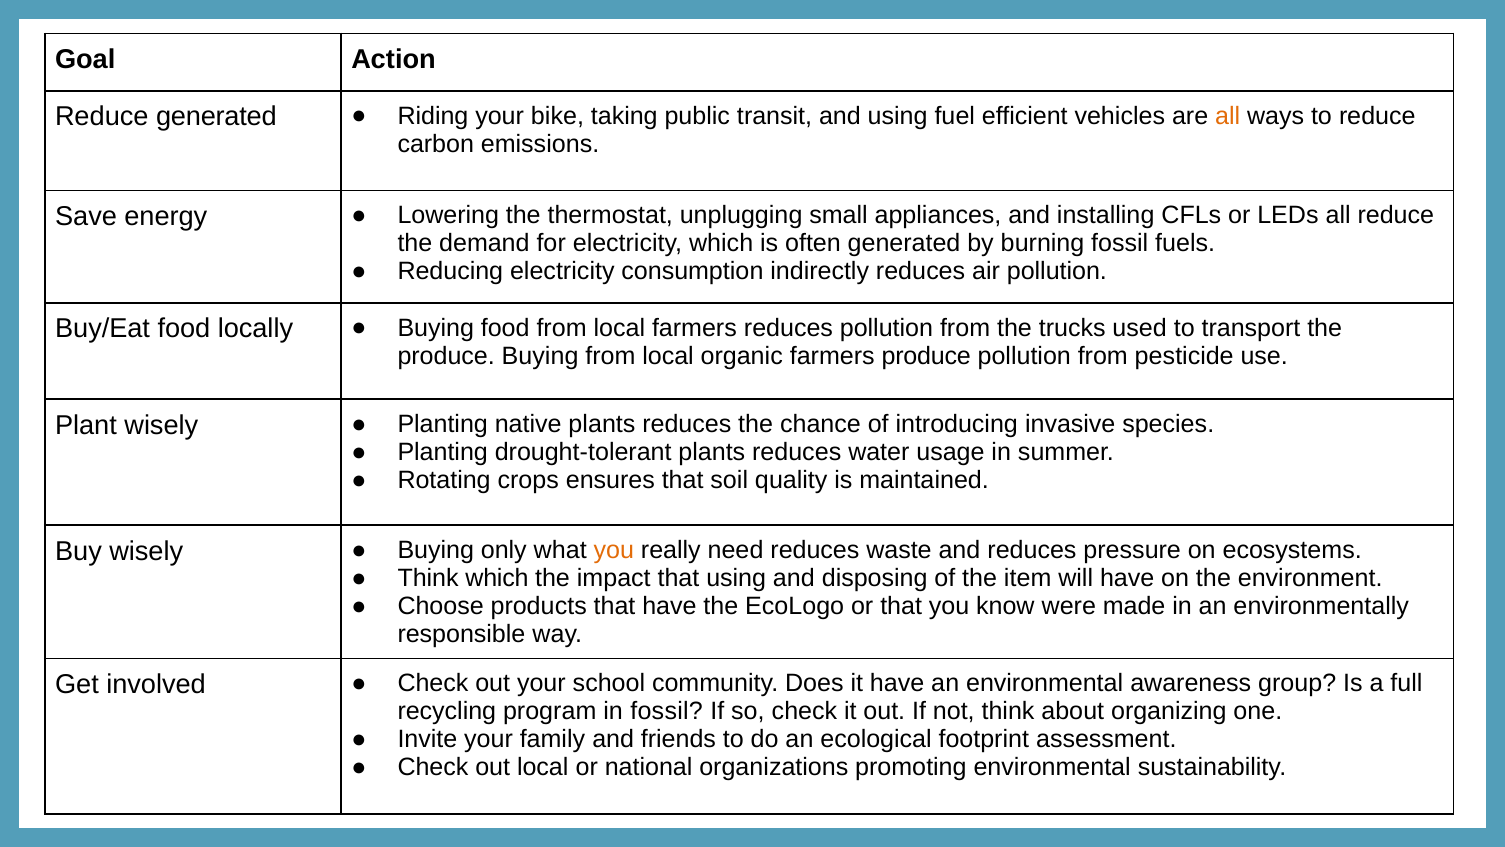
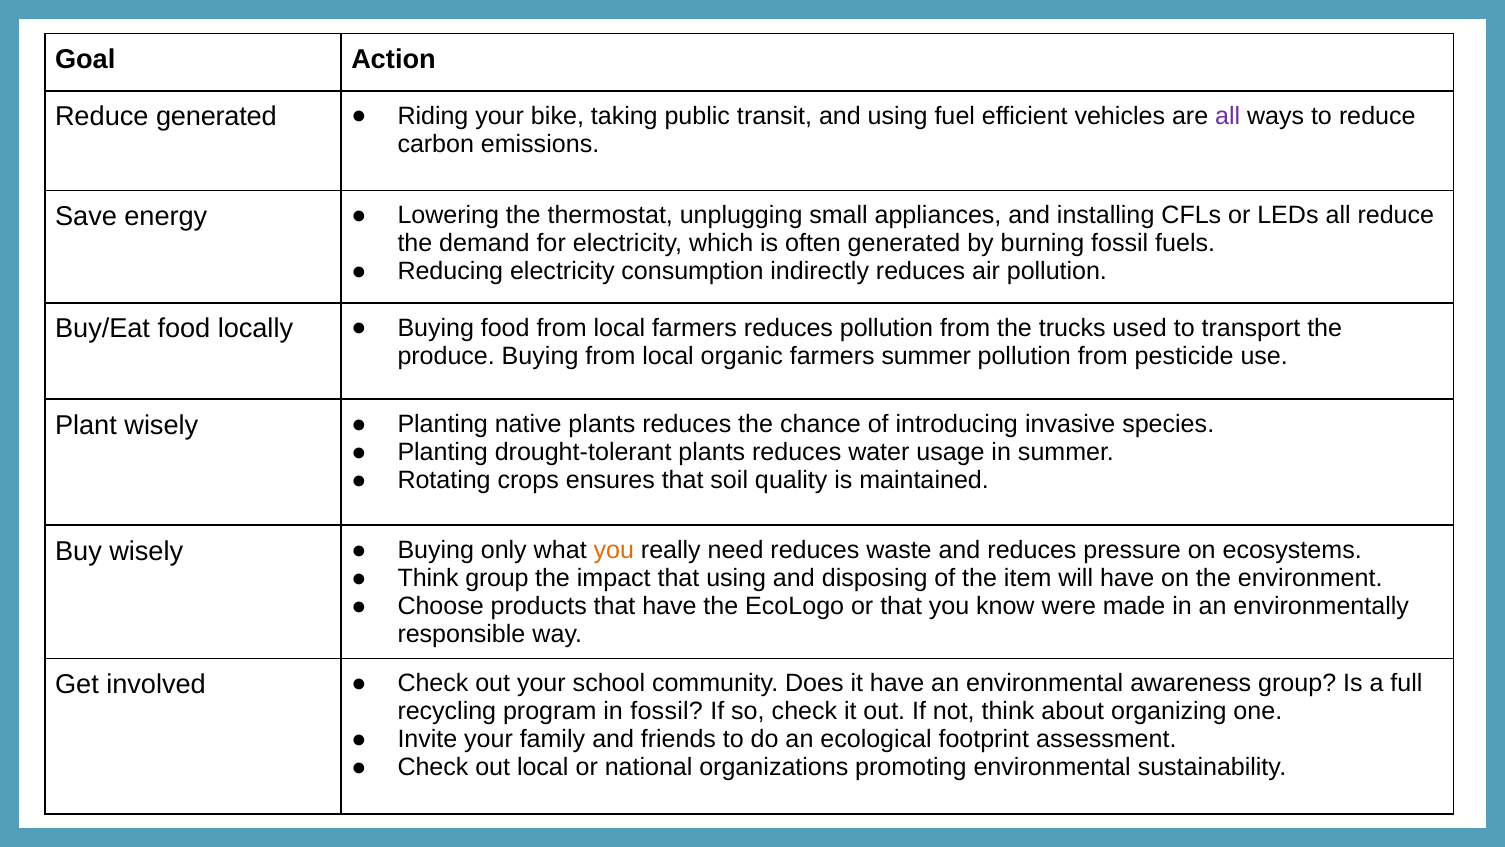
all at (1228, 116) colour: orange -> purple
farmers produce: produce -> summer
Think which: which -> group
